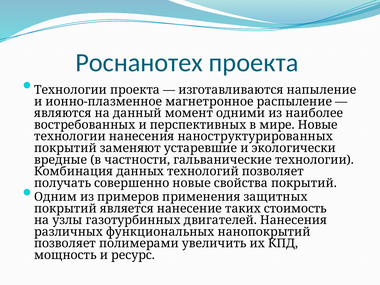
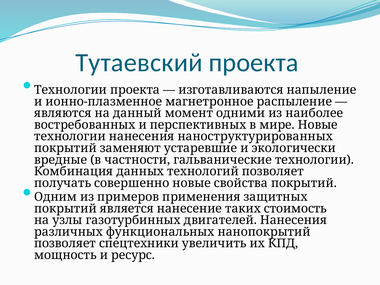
Роснанотех: Роснанотех -> Тутаевский
полимерами: полимерами -> спецтехники
